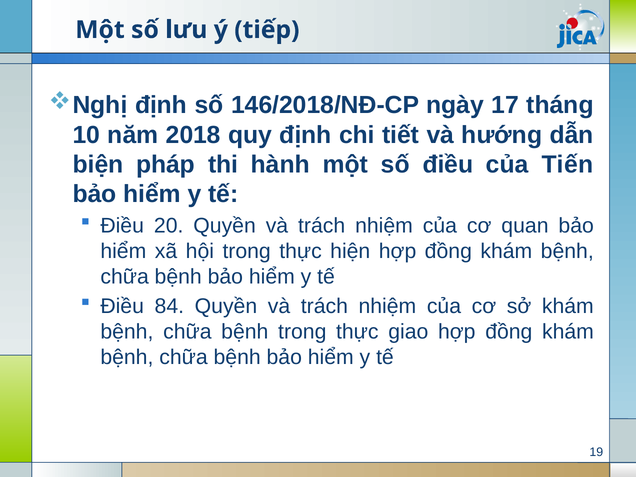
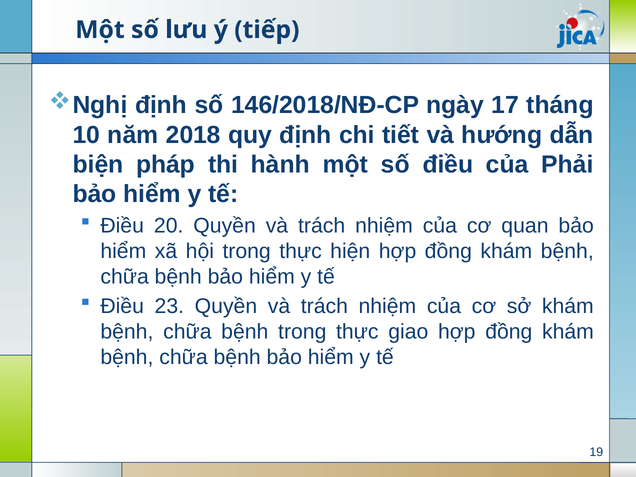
Tiến: Tiến -> Phải
84: 84 -> 23
